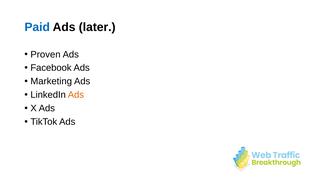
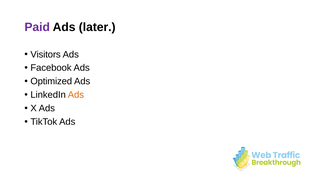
Paid colour: blue -> purple
Proven: Proven -> Visitors
Marketing: Marketing -> Optimized
